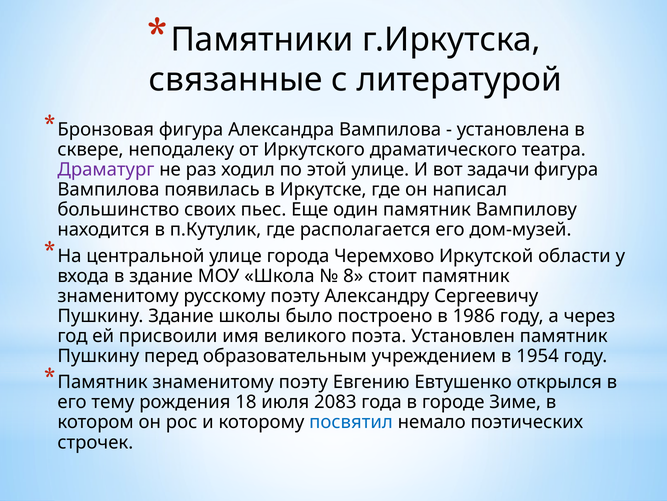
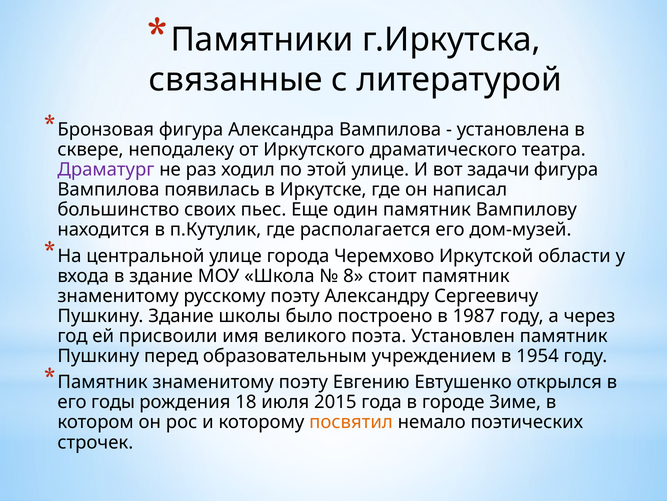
1986: 1986 -> 1987
тему: тему -> годы
2083: 2083 -> 2015
посвятил colour: blue -> orange
